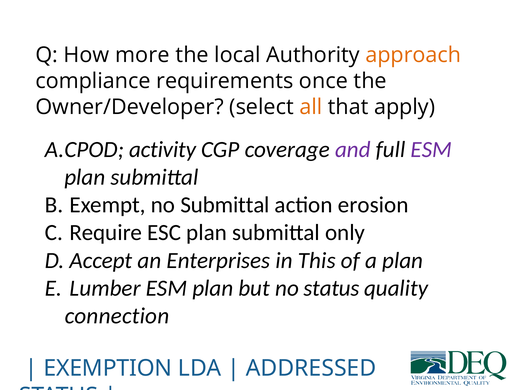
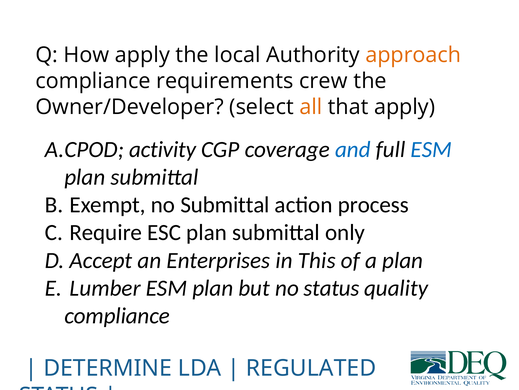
How more: more -> apply
once: once -> crew
and colour: purple -> blue
ESM at (431, 149) colour: purple -> blue
erosion: erosion -> process
connection at (117, 315): connection -> compliance
EXEMPTION: EXEMPTION -> DETERMINE
ADDRESSED: ADDRESSED -> REGULATED
